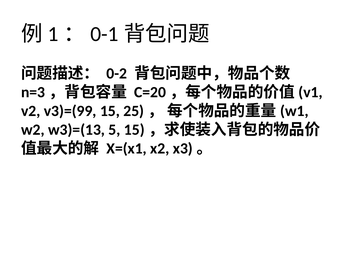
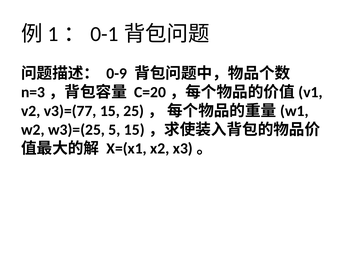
0-2: 0-2 -> 0-9
v3)=(99: v3)=(99 -> v3)=(77
w3)=(13: w3)=(13 -> w3)=(25
